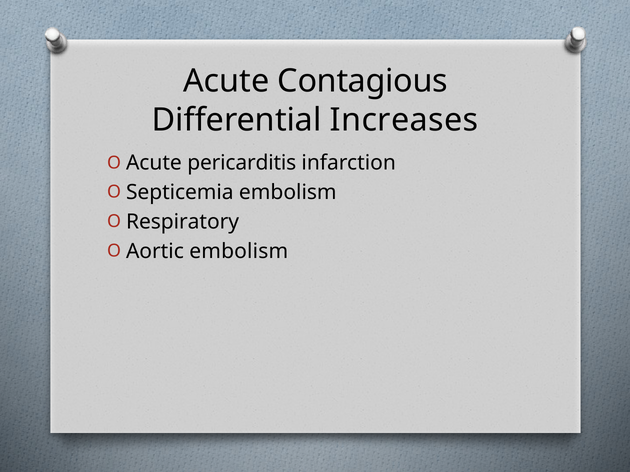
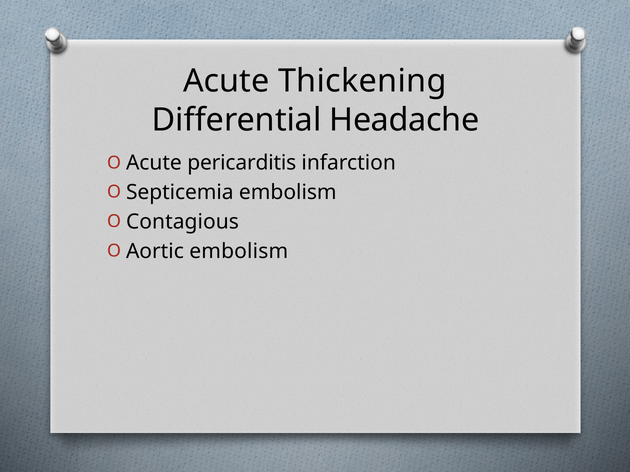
Contagious: Contagious -> Thickening
Increases: Increases -> Headache
Respiratory: Respiratory -> Contagious
